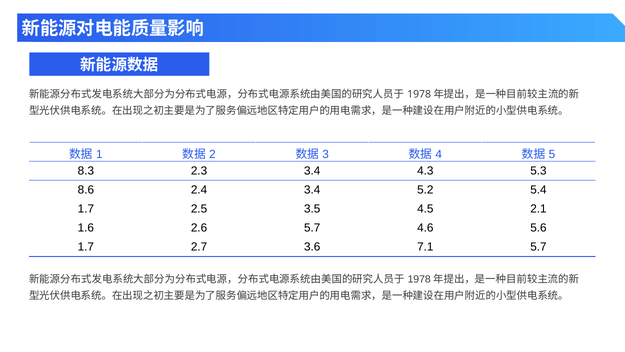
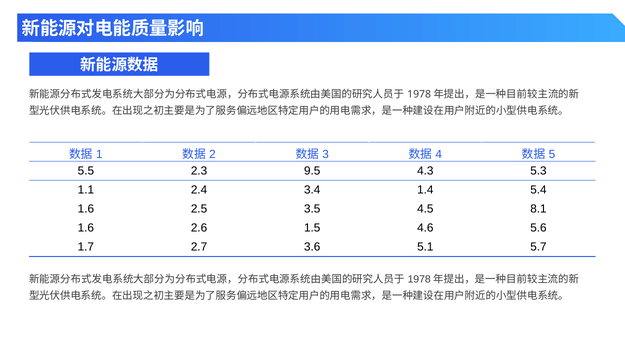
8.3: 8.3 -> 5.5
2.3 3.4: 3.4 -> 9.5
8.6: 8.6 -> 1.1
5.2: 5.2 -> 1.4
1.7 at (86, 209): 1.7 -> 1.6
2.1: 2.1 -> 8.1
2.6 5.7: 5.7 -> 1.5
7.1: 7.1 -> 5.1
